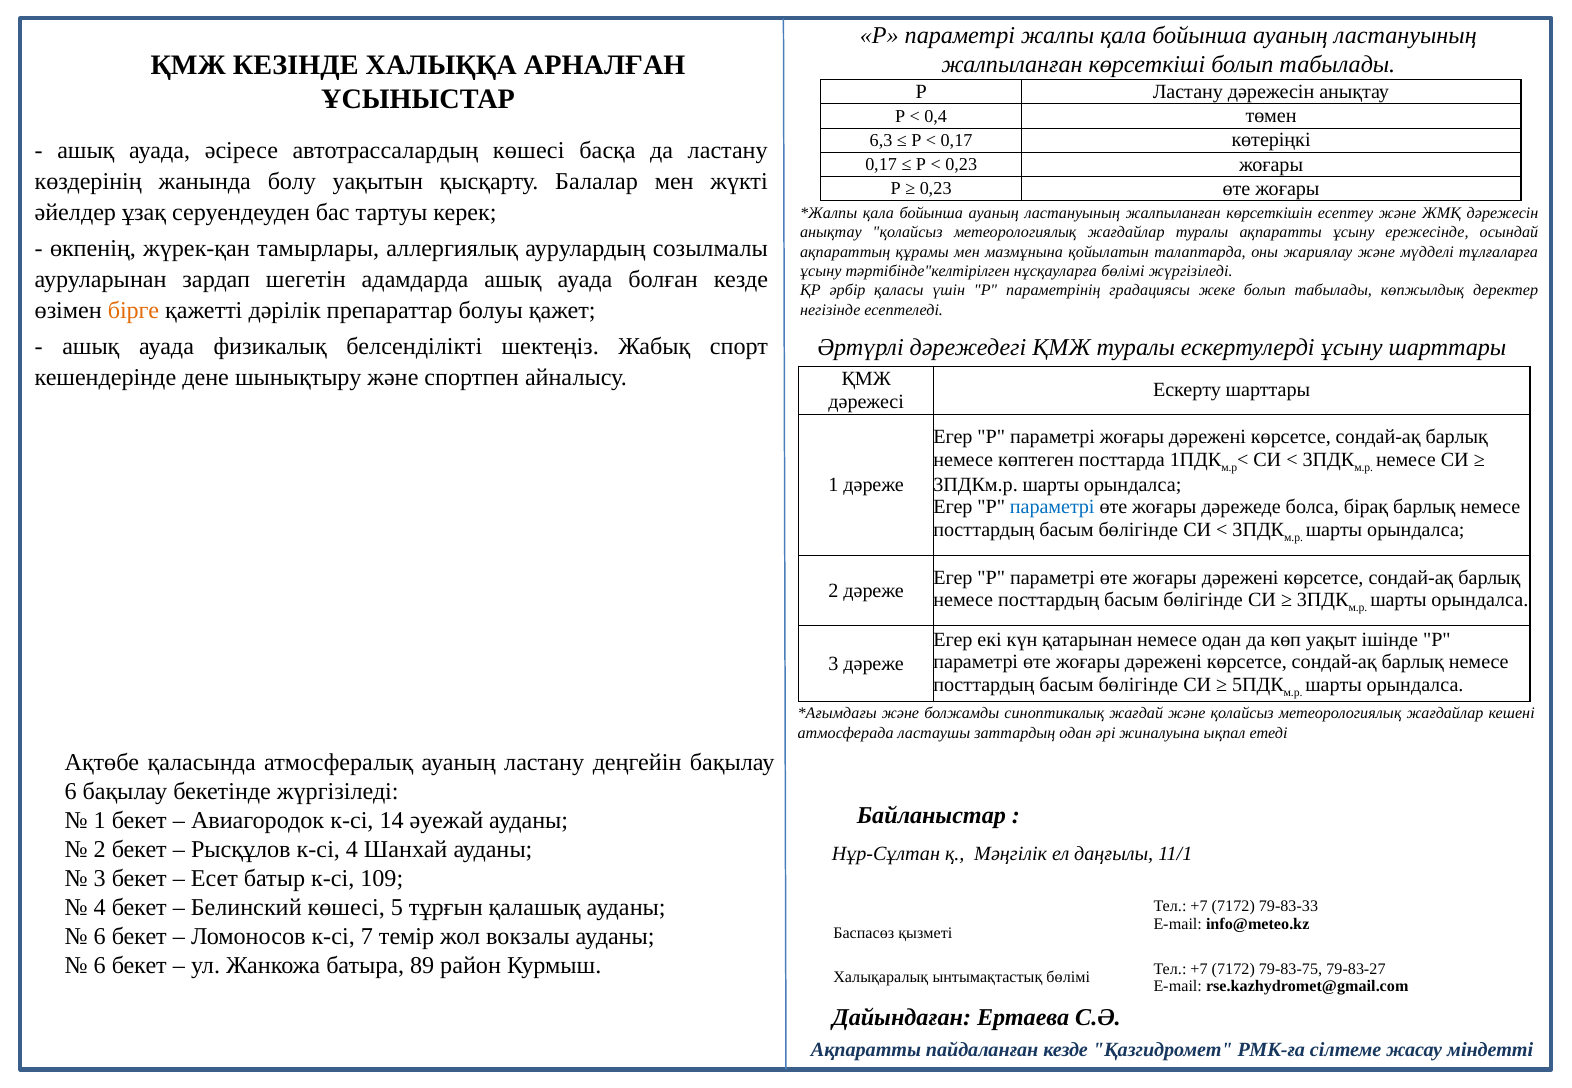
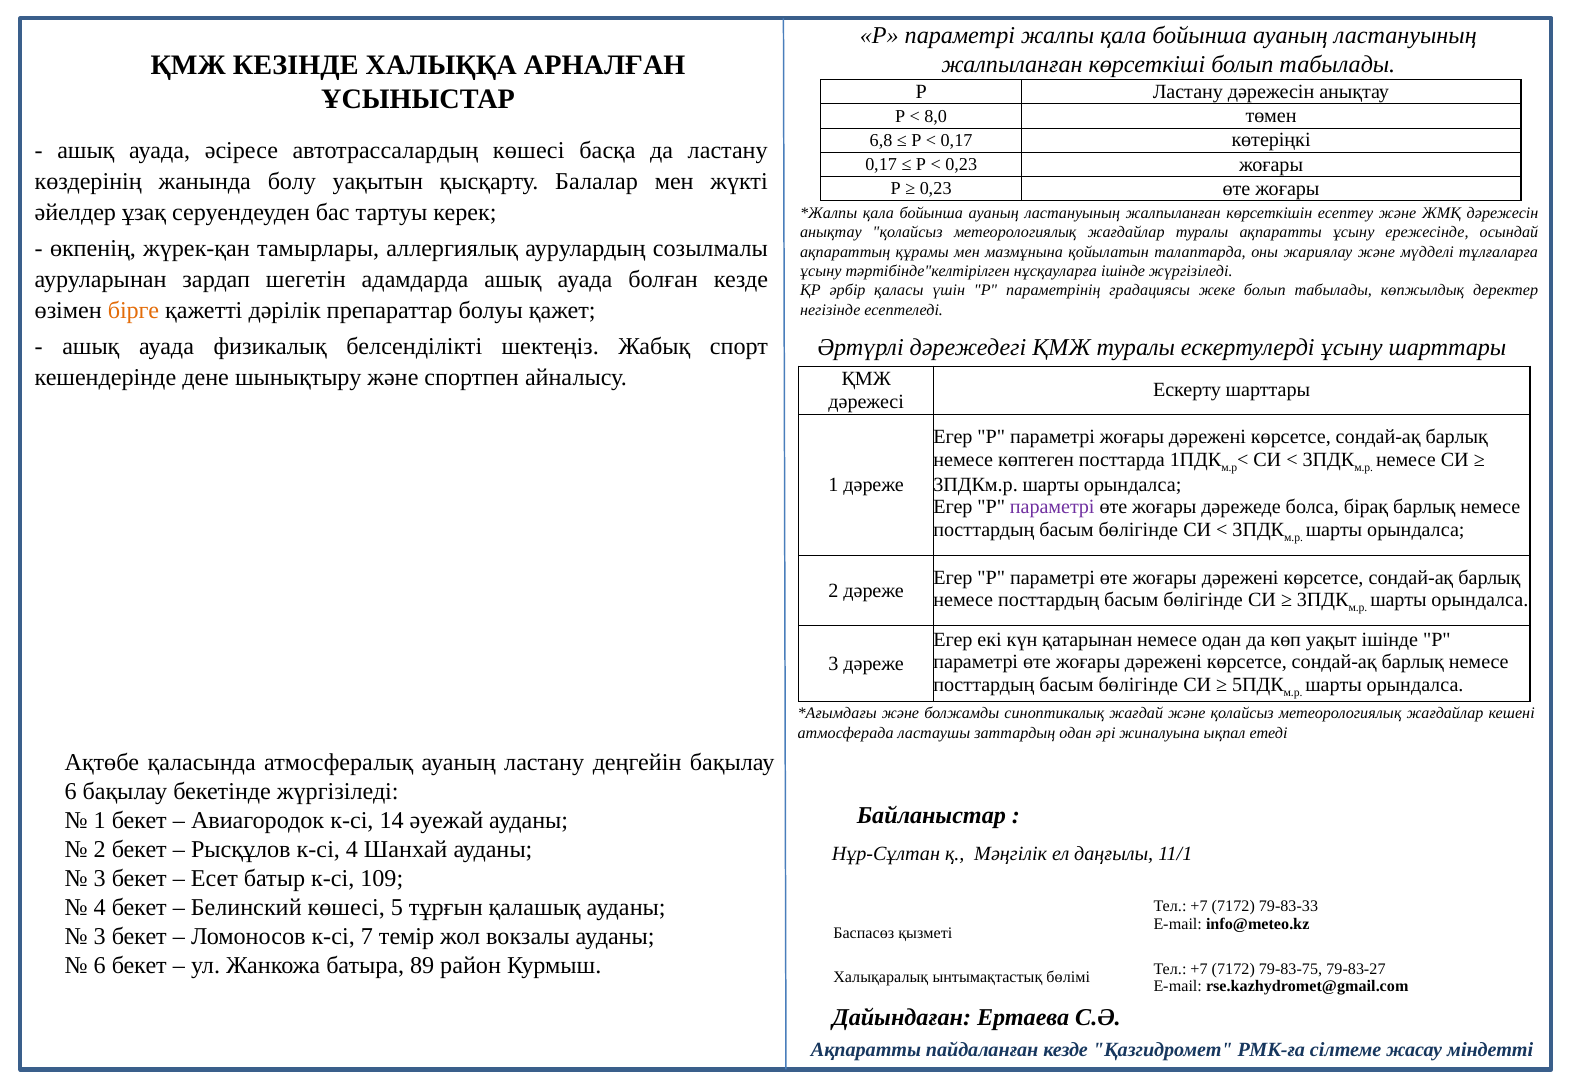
0,4: 0,4 -> 8,0
6,3: 6,3 -> 6,8
нұсқауларға бөлімі: бөлімі -> ішінде
параметрі at (1052, 507) colour: blue -> purple
6 at (100, 937): 6 -> 3
